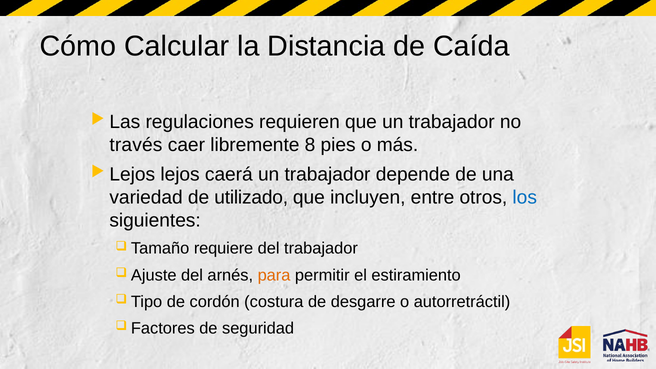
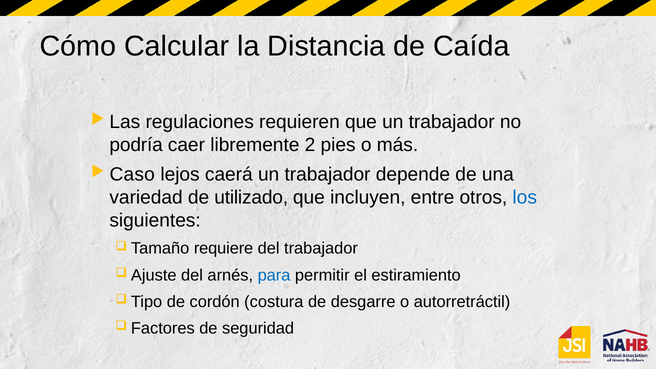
través: través -> podría
8: 8 -> 2
Lejos at (132, 175): Lejos -> Caso
para colour: orange -> blue
